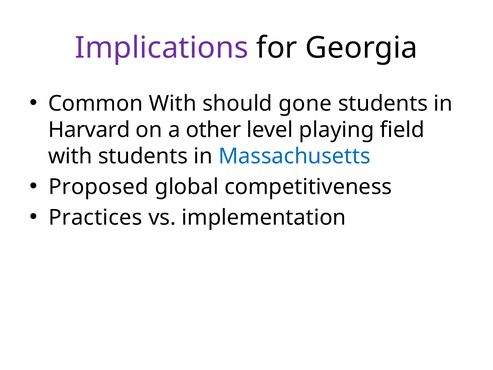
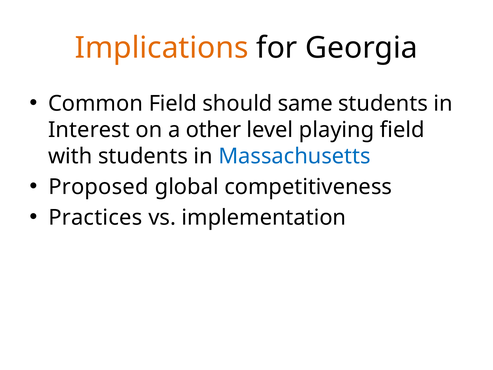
Implications colour: purple -> orange
Common With: With -> Field
gone: gone -> same
Harvard: Harvard -> Interest
